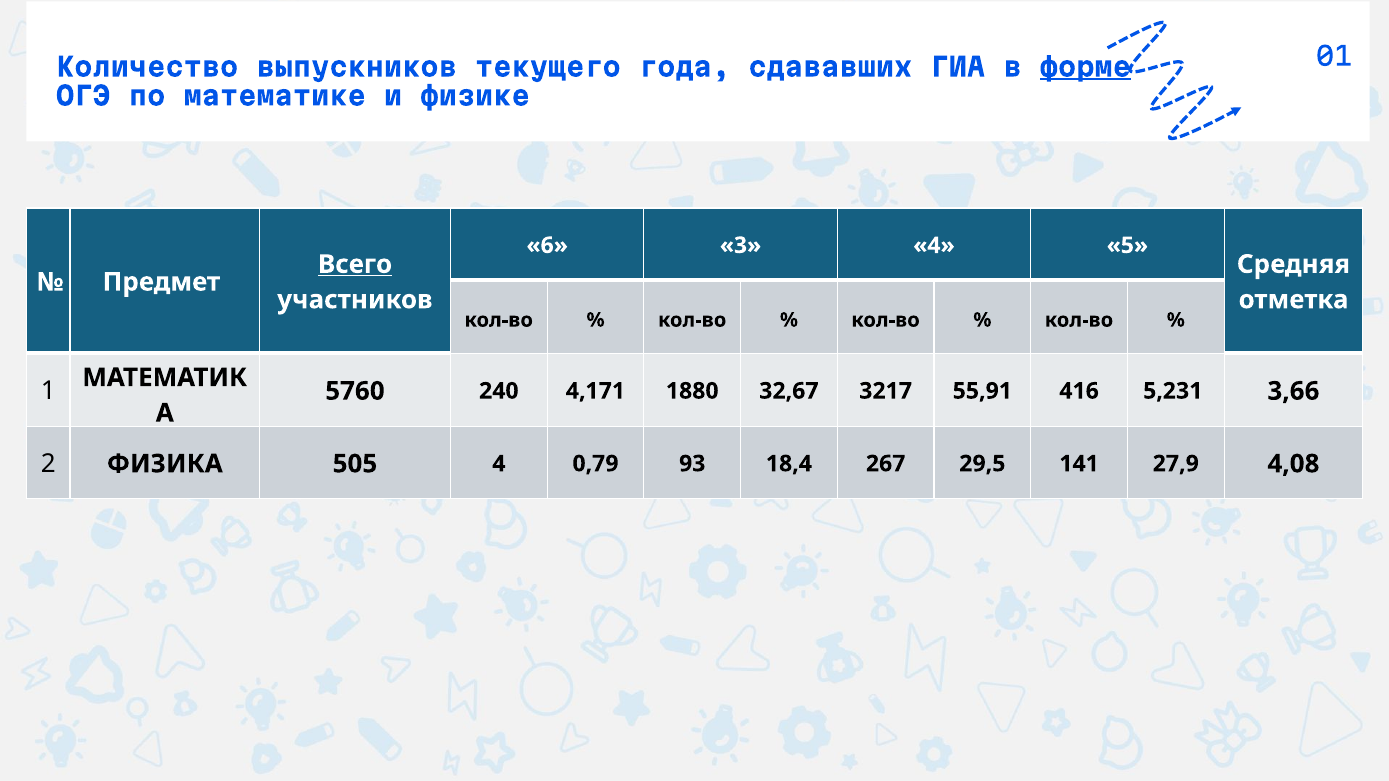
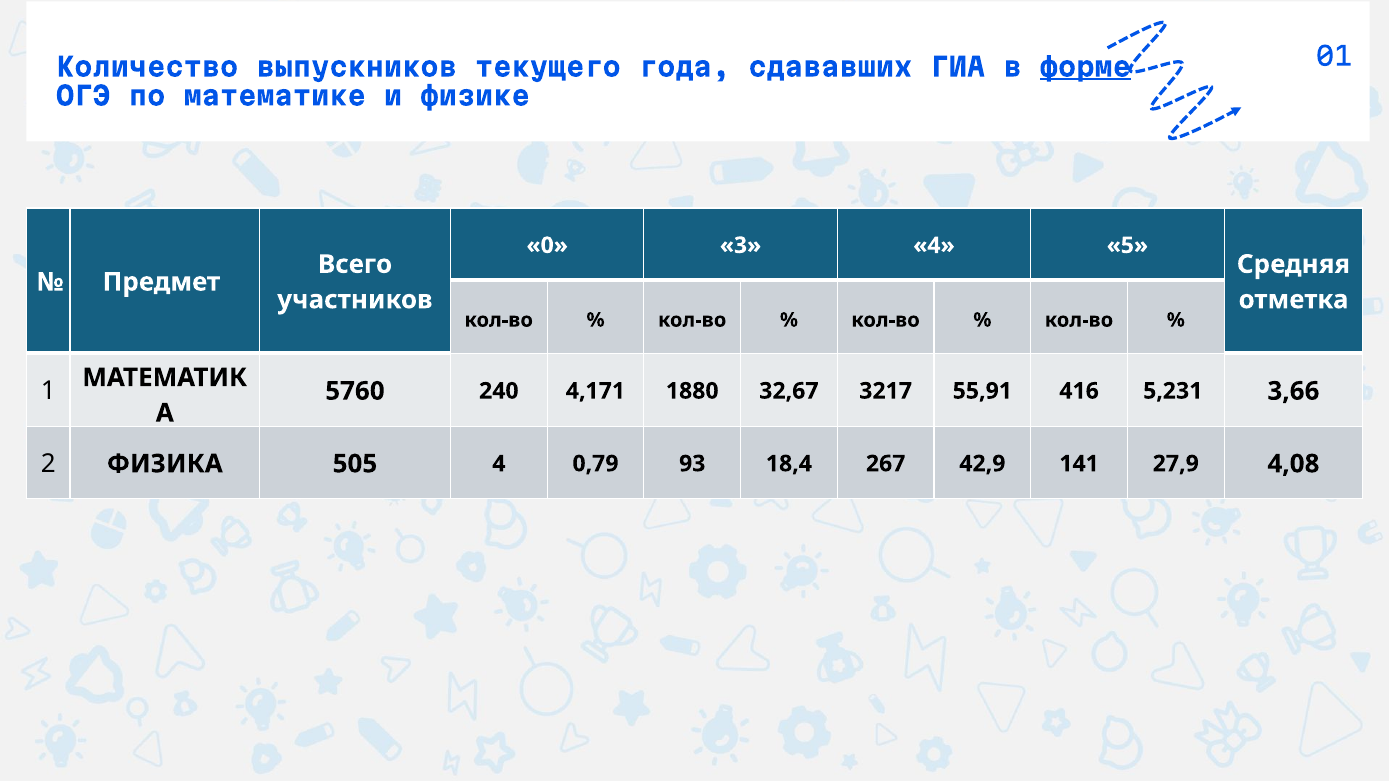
6: 6 -> 0
Всего underline: present -> none
29,5: 29,5 -> 42,9
